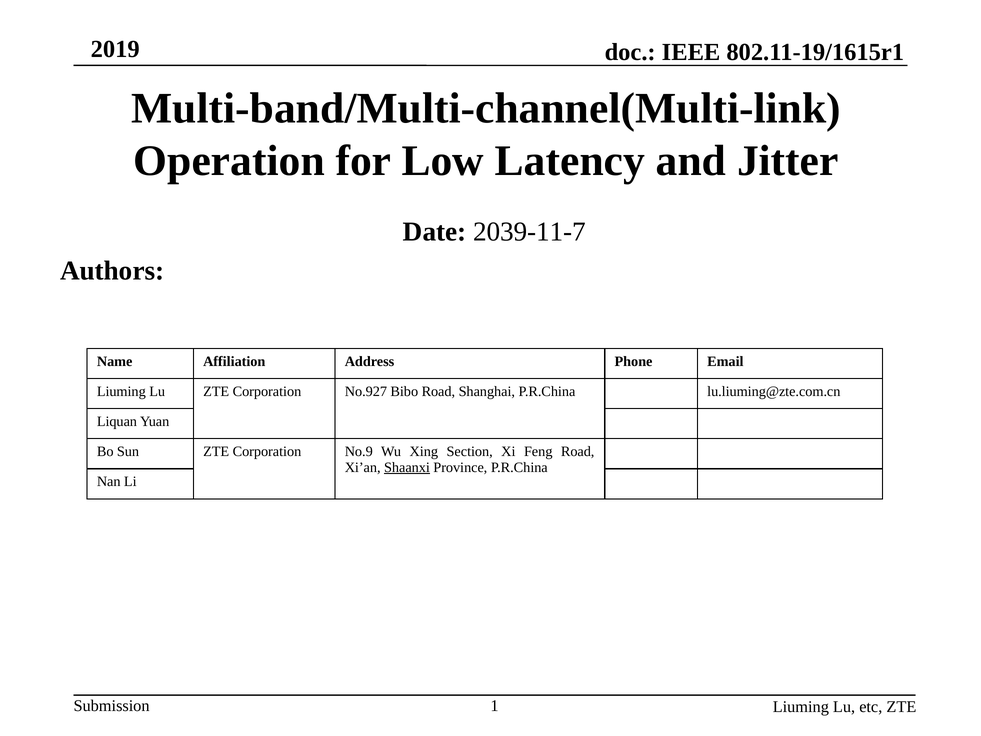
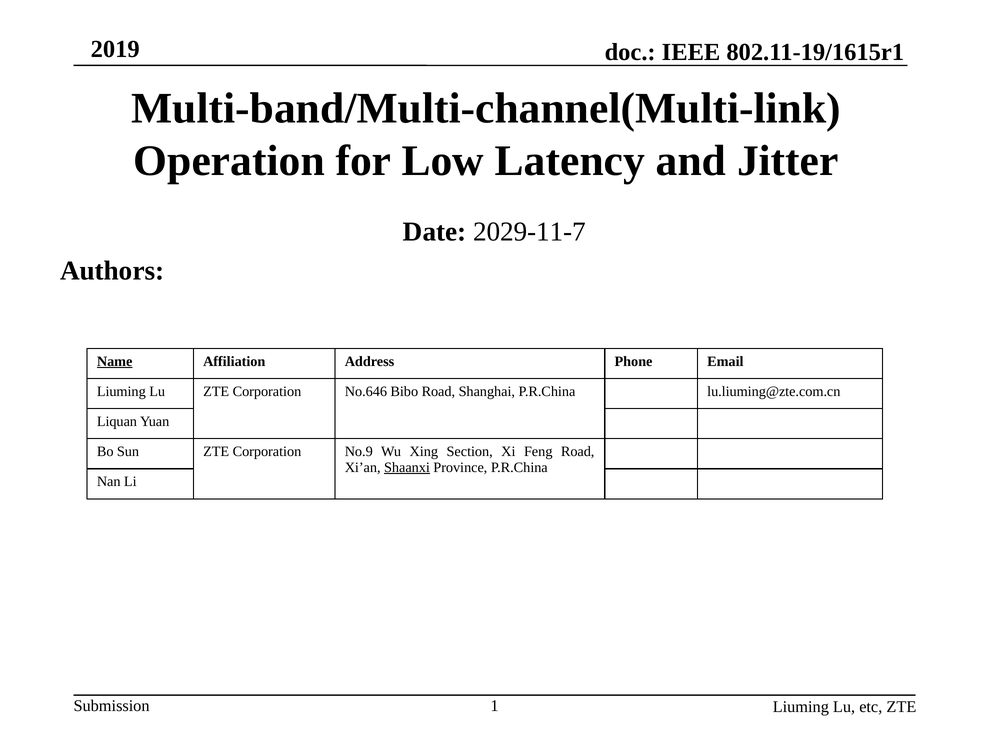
2039-11-7: 2039-11-7 -> 2029-11-7
Name underline: none -> present
No.927: No.927 -> No.646
